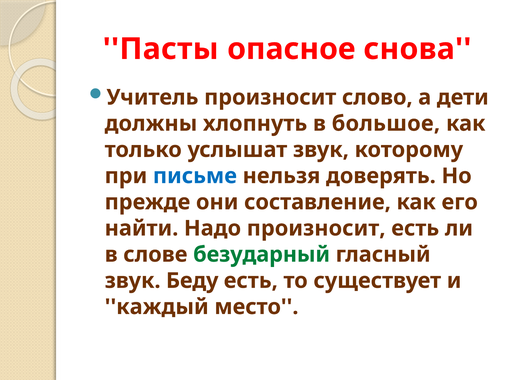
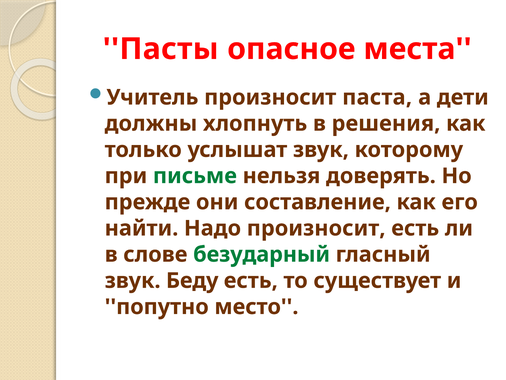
снова: снова -> места
слово: слово -> паста
большое: большое -> решения
письме colour: blue -> green
каждый: каждый -> попутно
